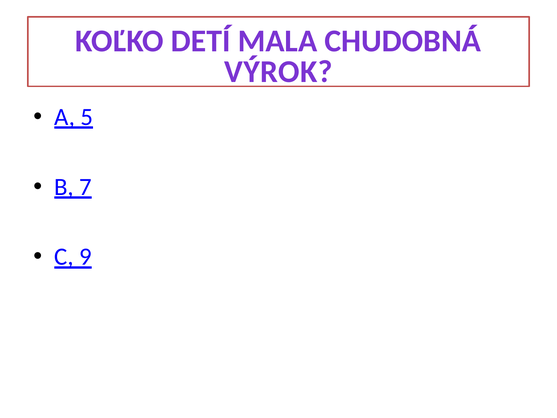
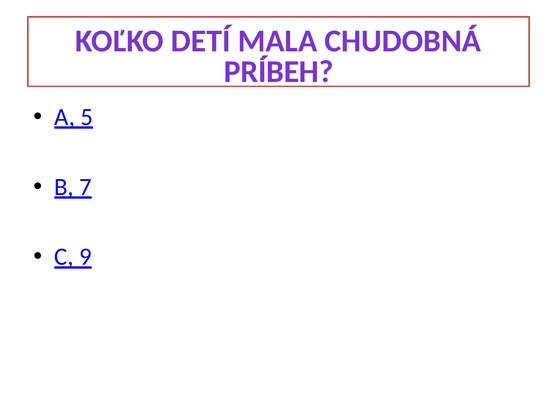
VÝROK: VÝROK -> PRÍBEH
